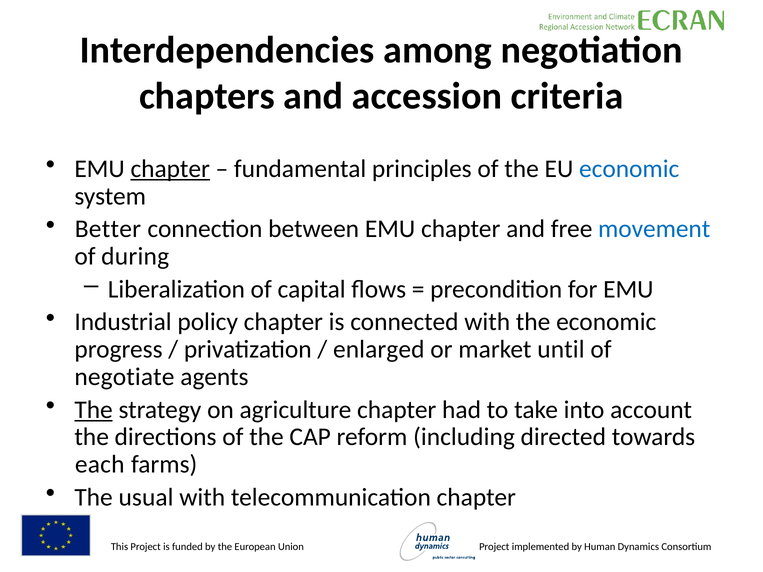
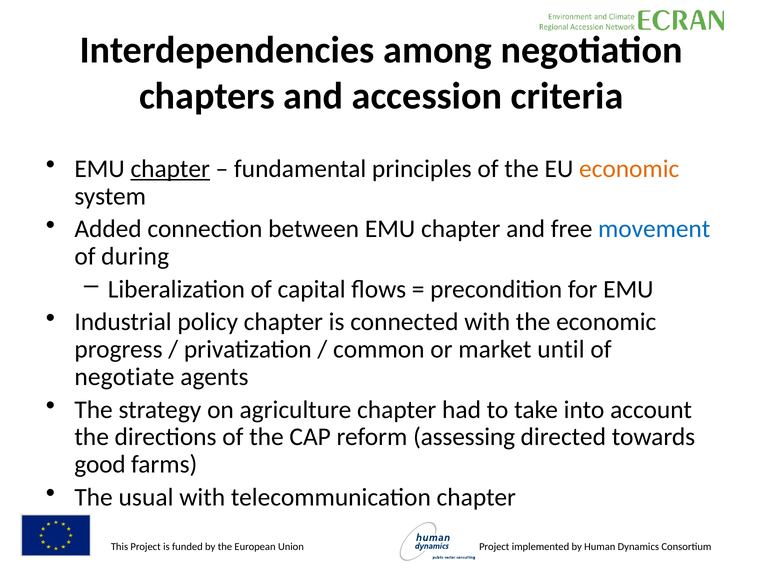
economic at (629, 169) colour: blue -> orange
Better: Better -> Added
enlarged: enlarged -> common
The at (94, 410) underline: present -> none
including: including -> assessing
each: each -> good
